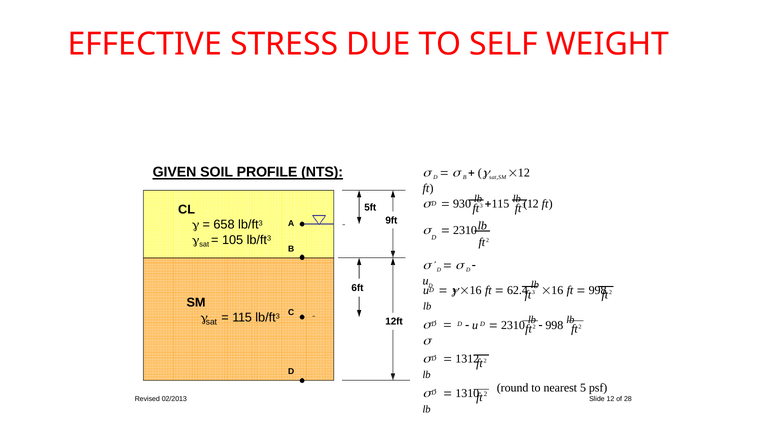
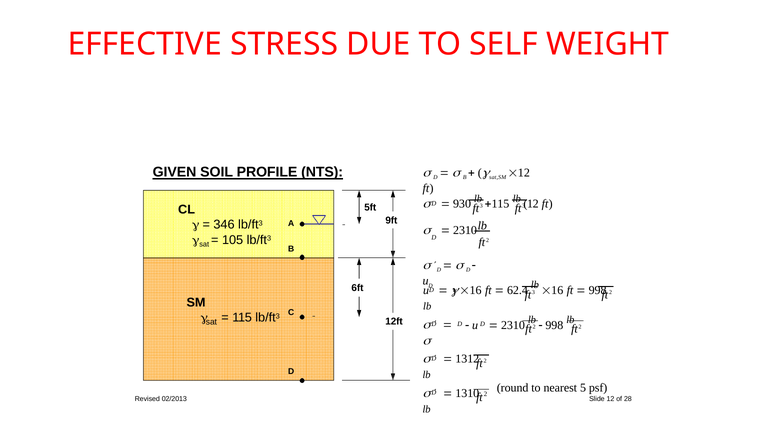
658: 658 -> 346
